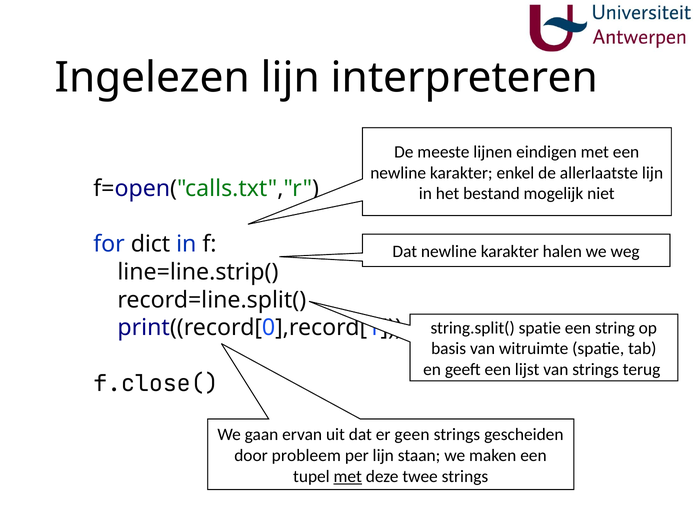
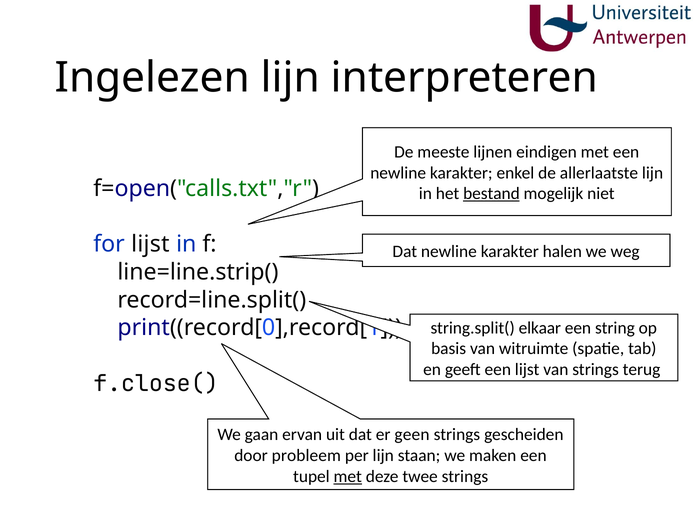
bestand underline: none -> present
for dict: dict -> lijst
string.split( spatie: spatie -> elkaar
